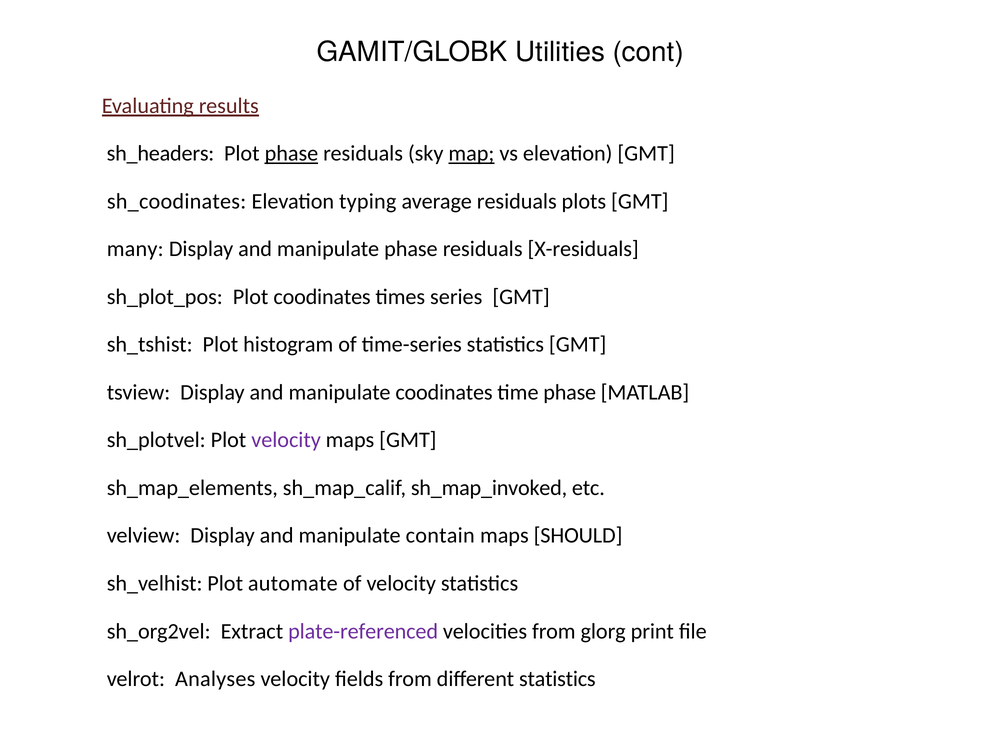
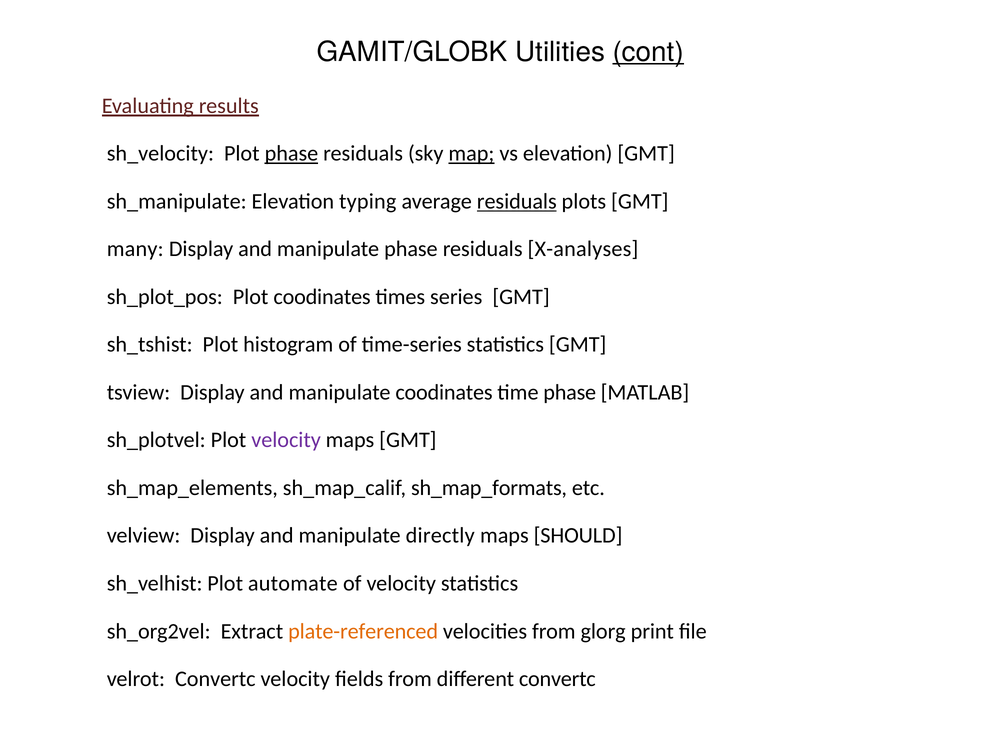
cont underline: none -> present
sh_headers: sh_headers -> sh_velocity
sh_coodinates: sh_coodinates -> sh_manipulate
residuals at (517, 202) underline: none -> present
X-residuals: X-residuals -> X-analyses
sh_map_invoked: sh_map_invoked -> sh_map_formats
contain: contain -> directly
plate-referenced colour: purple -> orange
velrot Analyses: Analyses -> Convertc
different statistics: statistics -> convertc
